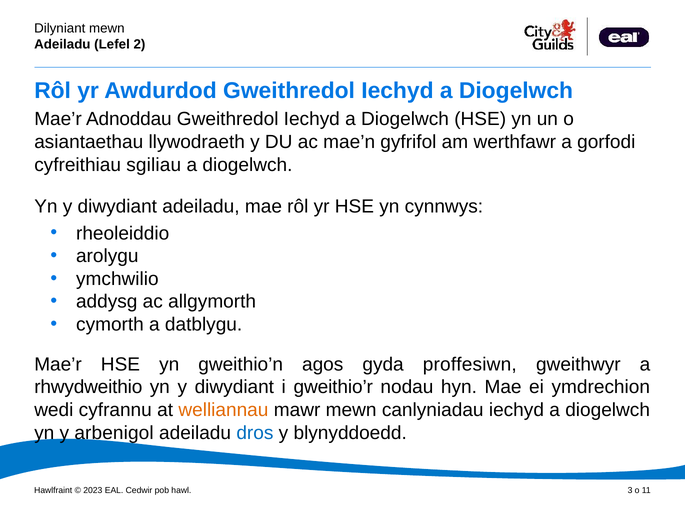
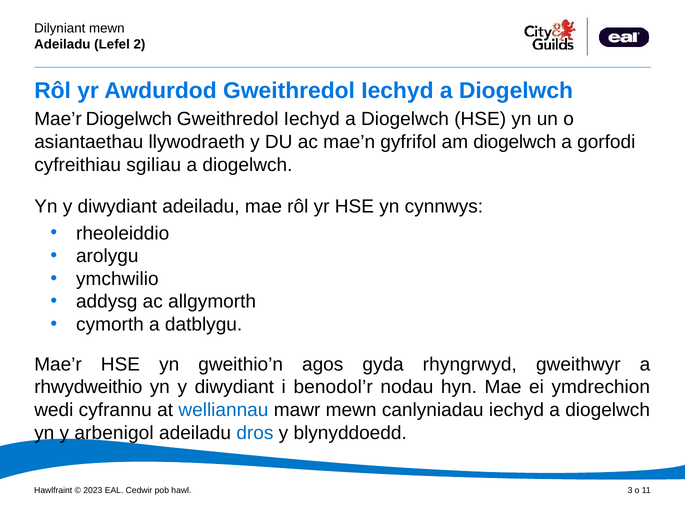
Mae’r Adnoddau: Adnoddau -> Diogelwch
am werthfawr: werthfawr -> diogelwch
proffesiwn: proffesiwn -> rhyngrwyd
gweithio’r: gweithio’r -> benodol’r
welliannau colour: orange -> blue
